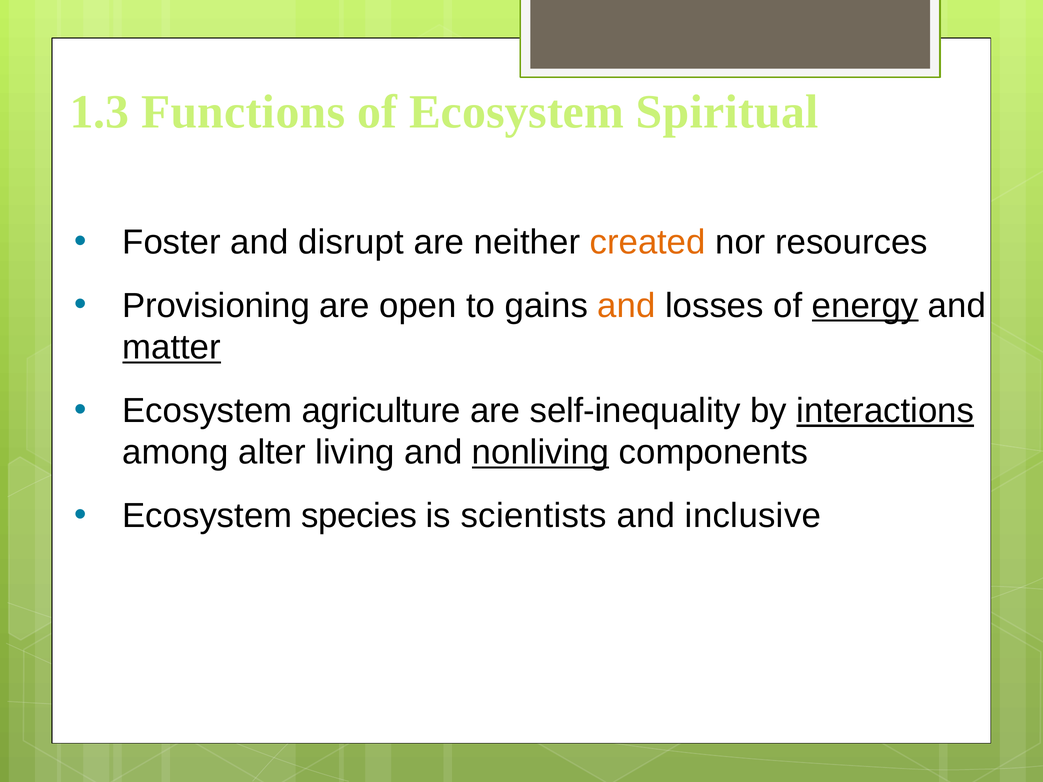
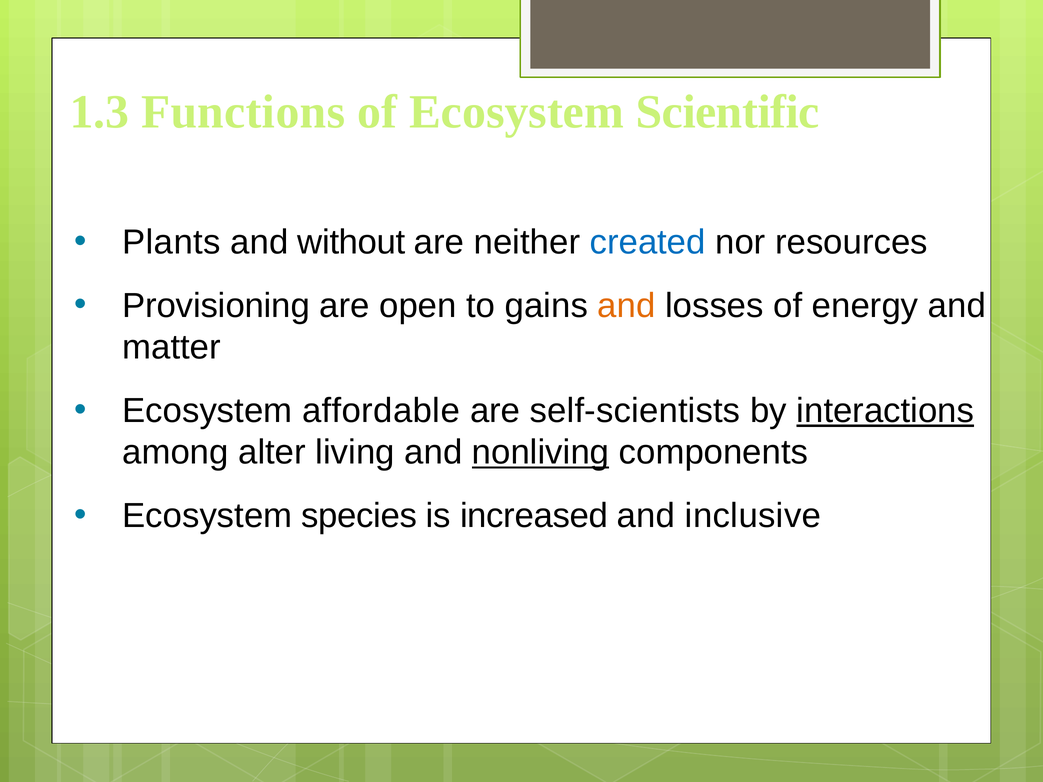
Spiritual: Spiritual -> Scientific
Foster: Foster -> Plants
disrupt: disrupt -> without
created colour: orange -> blue
energy underline: present -> none
matter underline: present -> none
agriculture: agriculture -> affordable
self-inequality: self-inequality -> self-scientists
scientists: scientists -> increased
